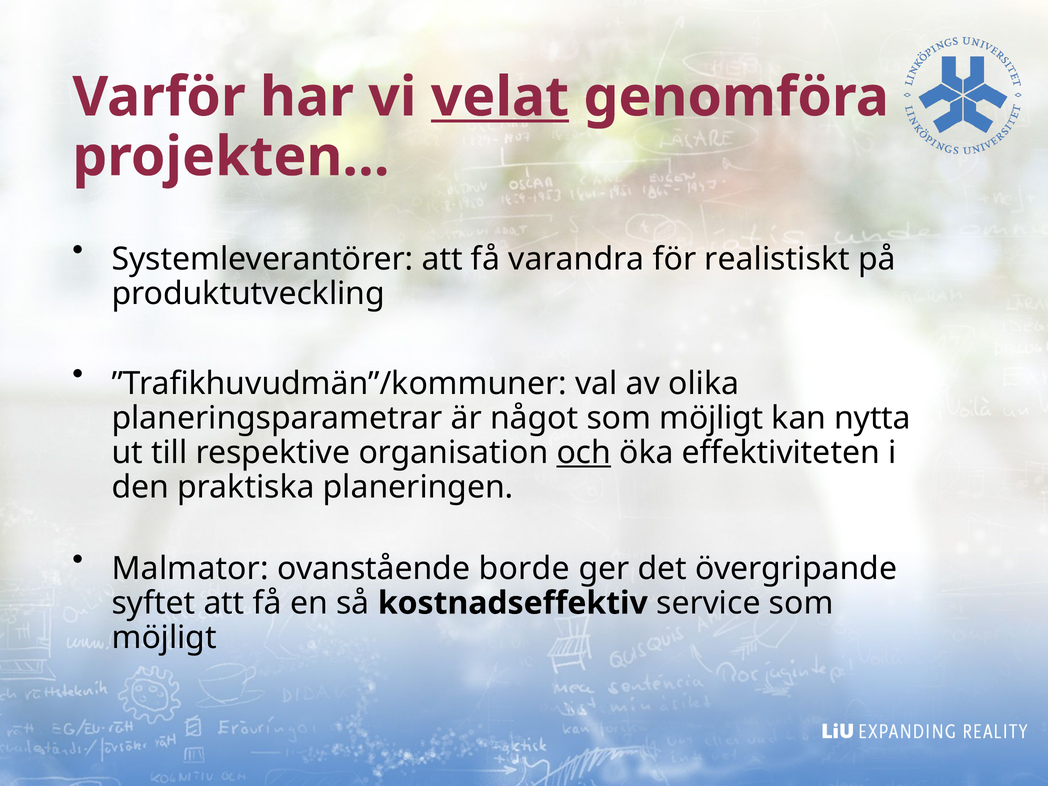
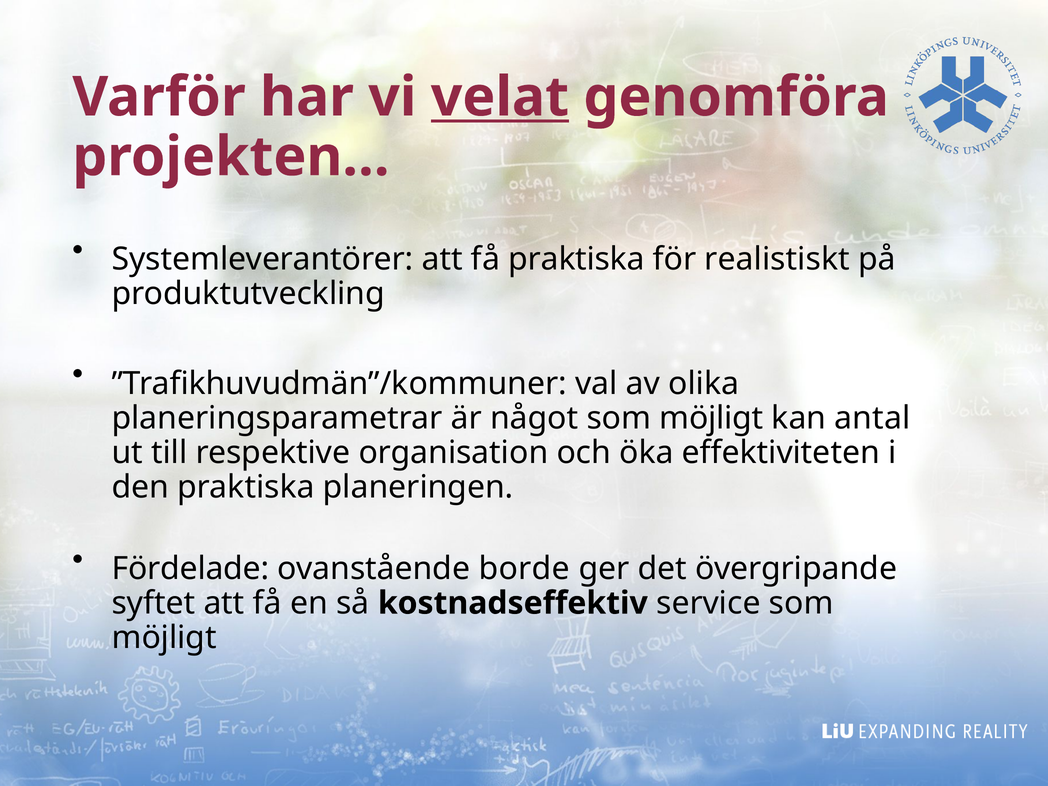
få varandra: varandra -> praktiska
nytta: nytta -> antal
och underline: present -> none
Malmator: Malmator -> Fördelade
